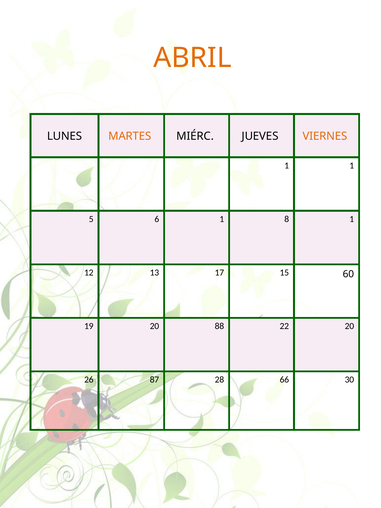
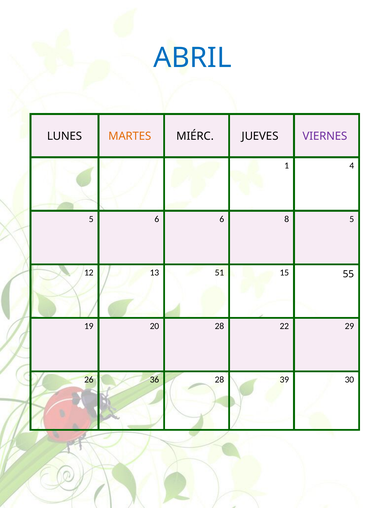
ABRIL colour: orange -> blue
VIERNES colour: orange -> purple
1 1: 1 -> 4
6 1: 1 -> 6
8 1: 1 -> 5
17: 17 -> 51
60: 60 -> 55
20 88: 88 -> 28
22 20: 20 -> 29
87: 87 -> 36
66: 66 -> 39
